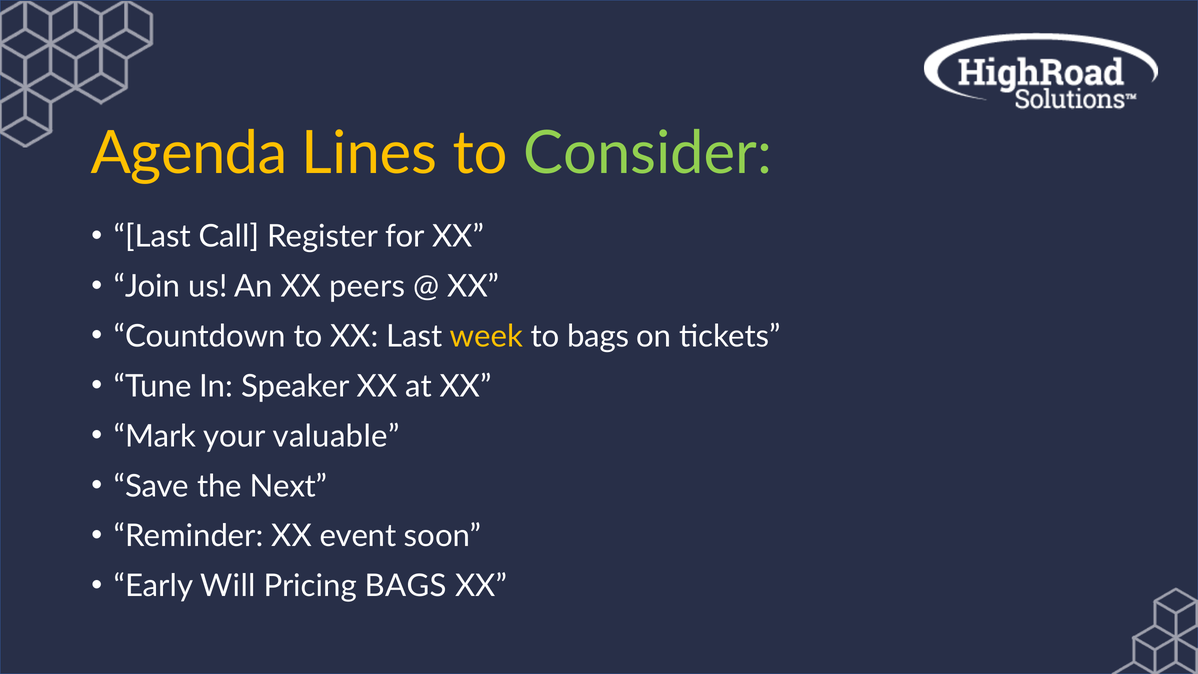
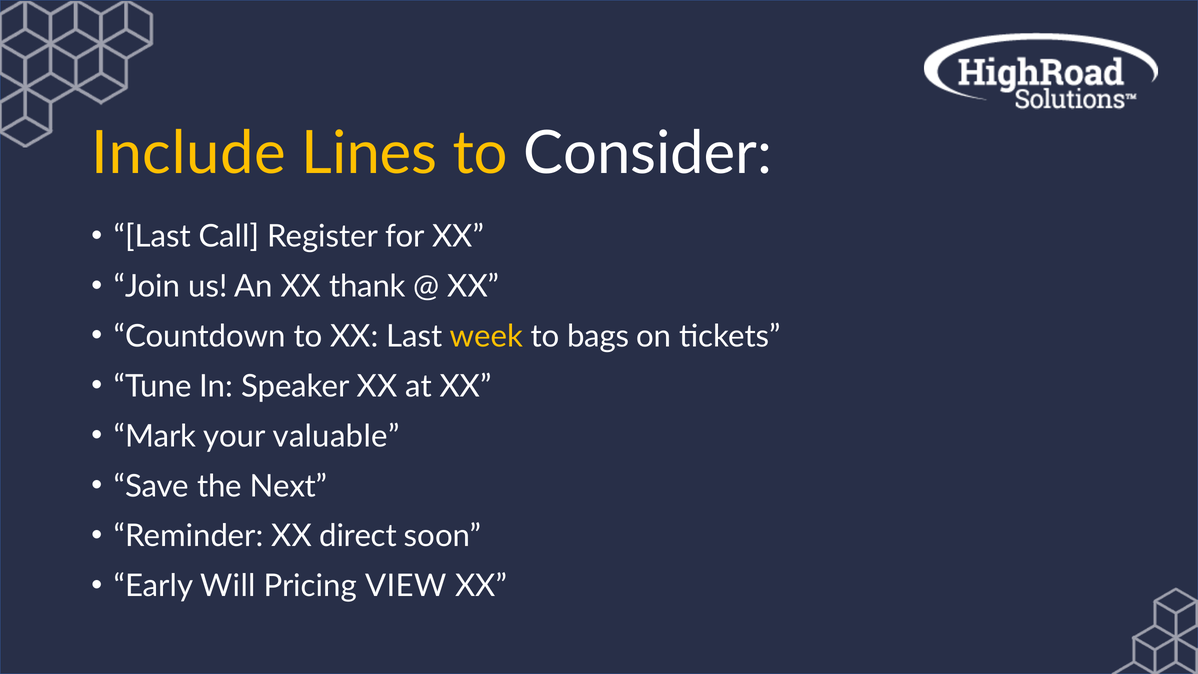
Agenda: Agenda -> Include
Consider colour: light green -> white
peers: peers -> thank
event: event -> direct
Pricing BAGS: BAGS -> VIEW
